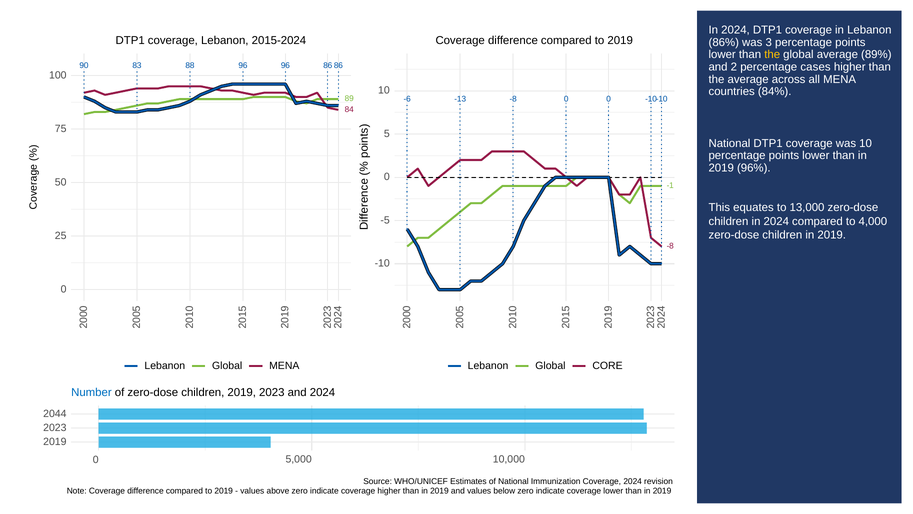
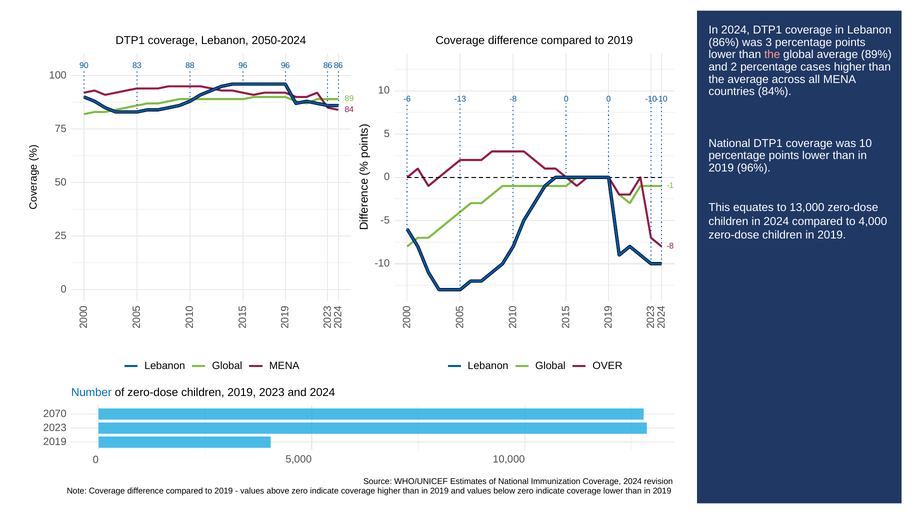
2015-2024: 2015-2024 -> 2050-2024
the at (772, 55) colour: yellow -> pink
CORE: CORE -> OVER
2044: 2044 -> 2070
